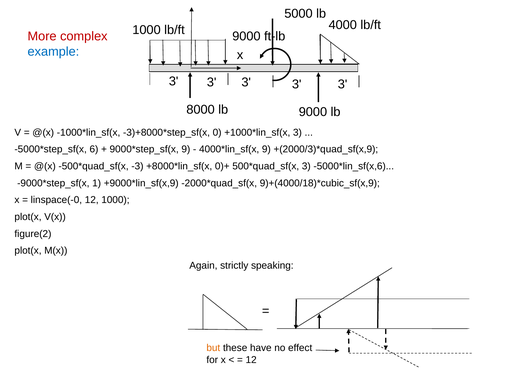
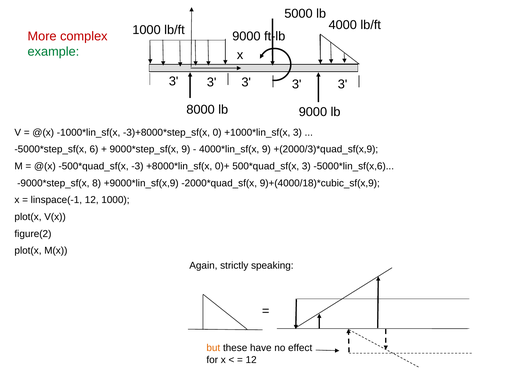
example colour: blue -> green
1: 1 -> 8
linspace(-0: linspace(-0 -> linspace(-1
